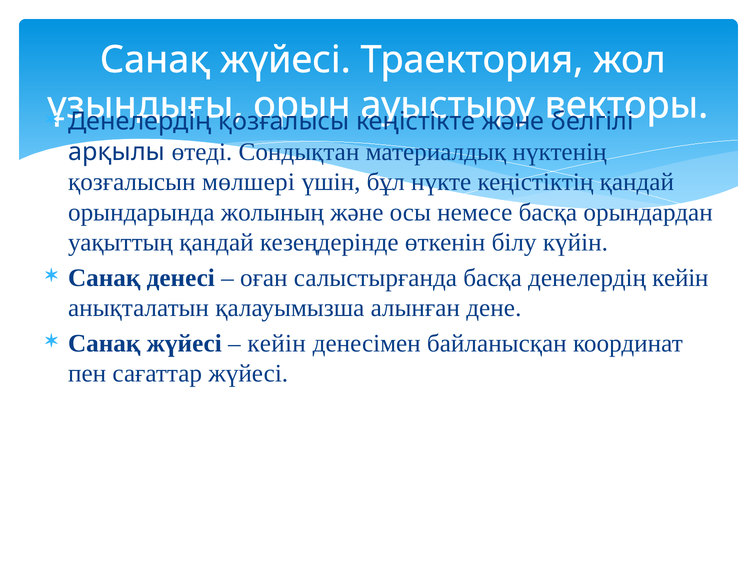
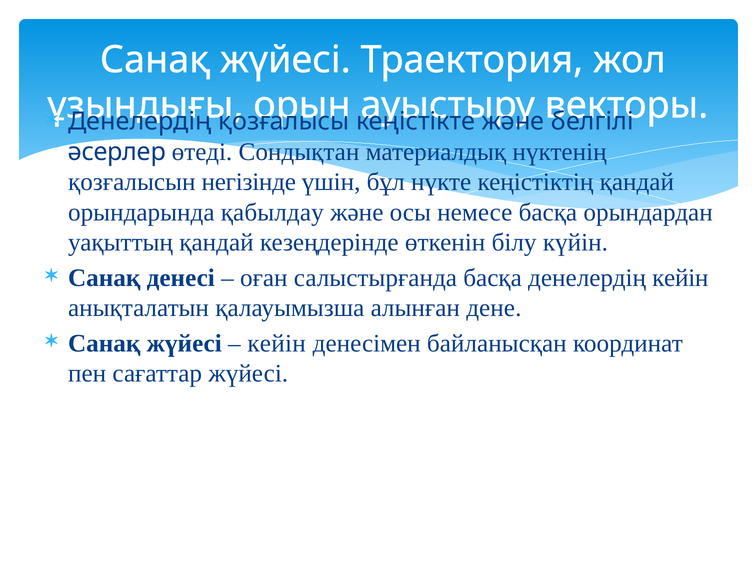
арқылы: арқылы -> әсерлер
мөлшері: мөлшері -> негізінде
жолының: жолының -> қабылдау
